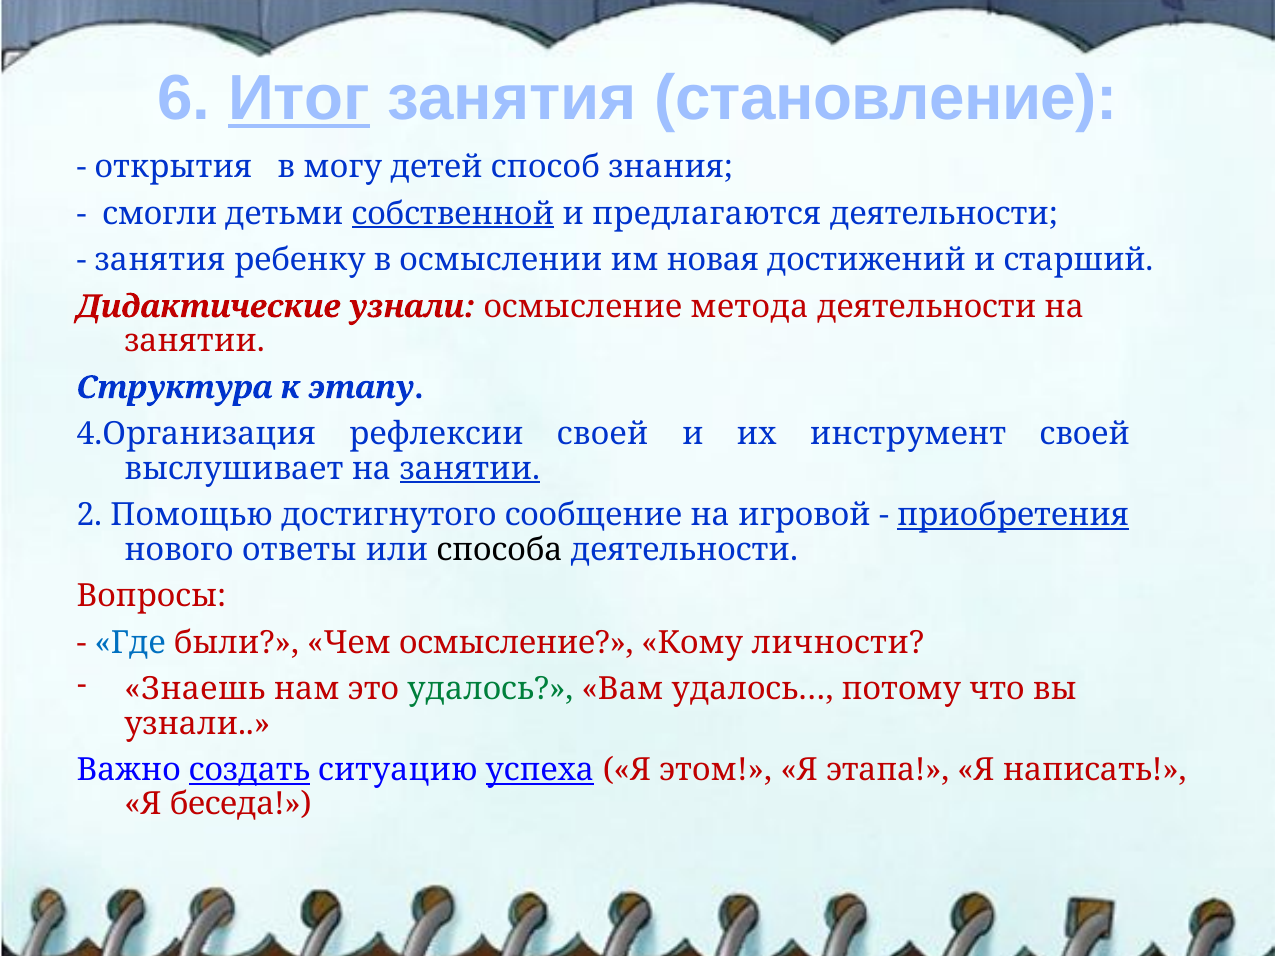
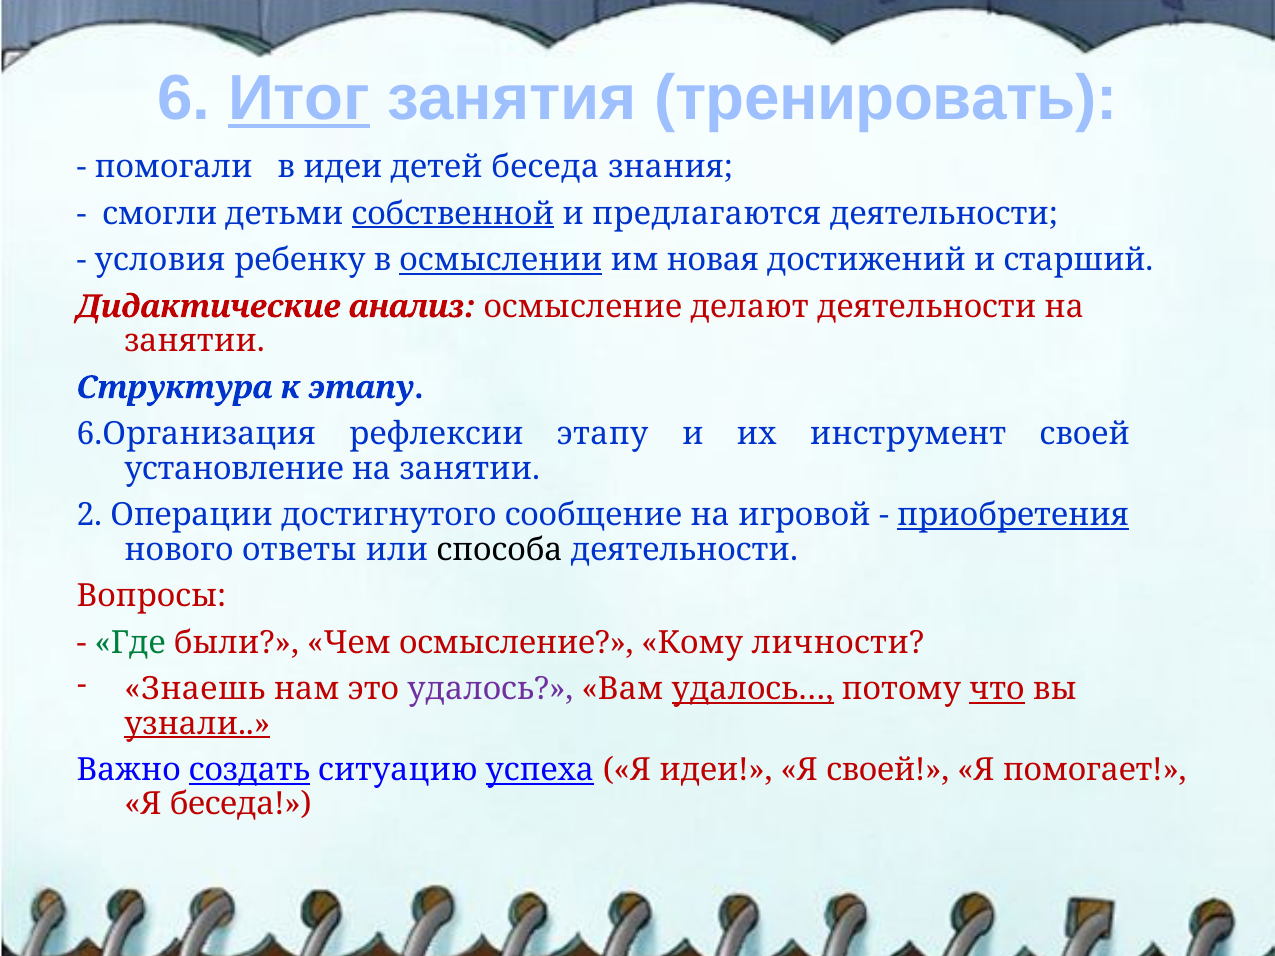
становление: становление -> тренировать
открытия: открытия -> помогали
в могу: могу -> идеи
детей способ: способ -> беседа
занятия at (160, 260): занятия -> условия
осмыслении underline: none -> present
Дидактические узнали: узнали -> анализ
метода: метода -> делают
4.Организация: 4.Организация -> 6.Организация
рефлексии своей: своей -> этапу
выслушивает: выслушивает -> установление
занятии at (470, 469) underline: present -> none
Помощью: Помощью -> Операции
Где colour: blue -> green
удалось colour: green -> purple
удалось… underline: none -> present
что underline: none -> present
узнали at (197, 724) underline: none -> present
Я этом: этом -> идеи
Я этапа: этапа -> своей
написать: написать -> помогает
